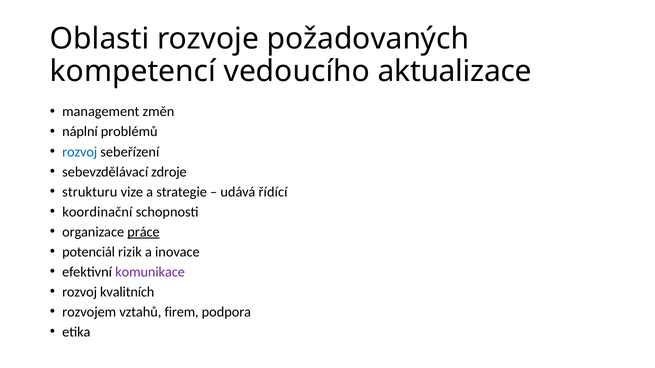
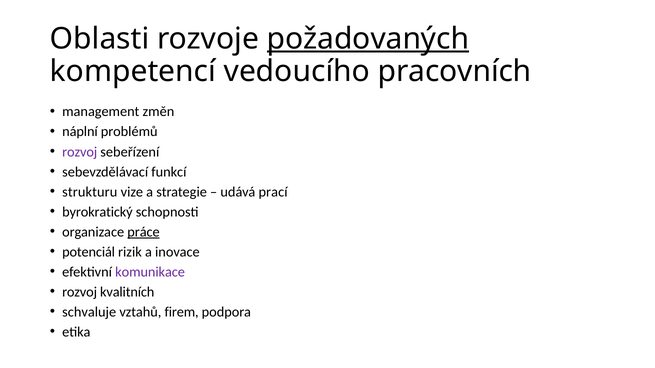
požadovaných underline: none -> present
aktualizace: aktualizace -> pracovních
rozvoj at (80, 152) colour: blue -> purple
zdroje: zdroje -> funkcí
řídící: řídící -> prací
koordinační: koordinační -> byrokratický
rozvojem: rozvojem -> schvaluje
